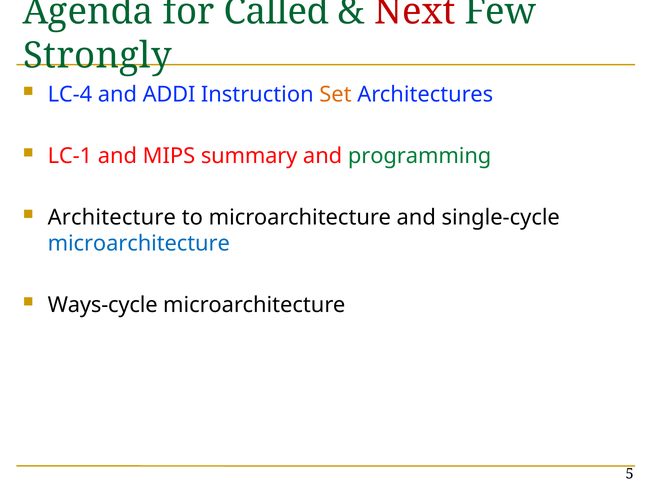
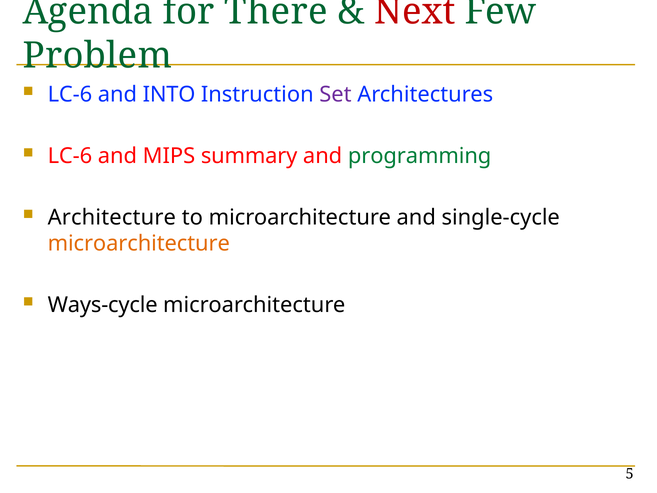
Called: Called -> There
Strongly: Strongly -> Problem
LC-4 at (70, 95): LC-4 -> LC-6
ADDI: ADDI -> INTO
Set colour: orange -> purple
LC-1 at (70, 156): LC-1 -> LC-6
microarchitecture at (139, 243) colour: blue -> orange
